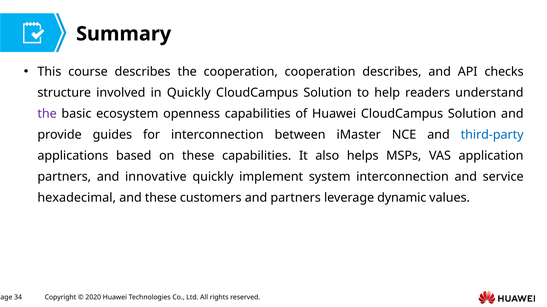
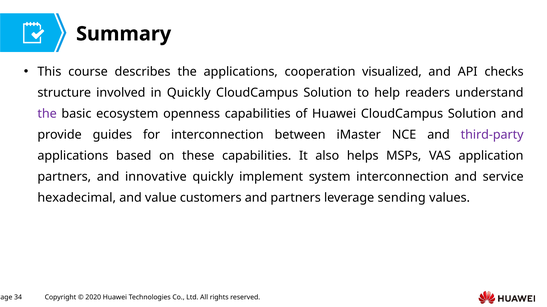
the cooperation: cooperation -> applications
cooperation describes: describes -> visualized
third-party colour: blue -> purple
and these: these -> value
dynamic: dynamic -> sending
